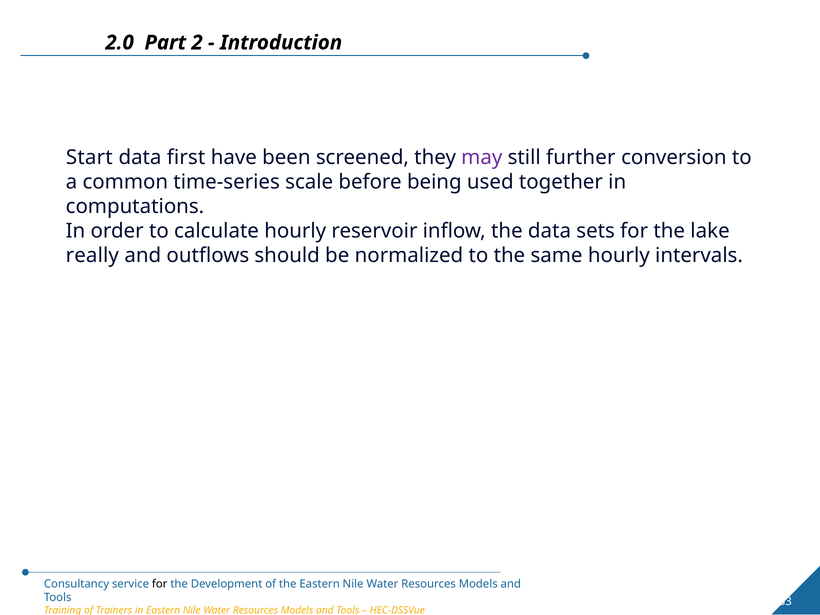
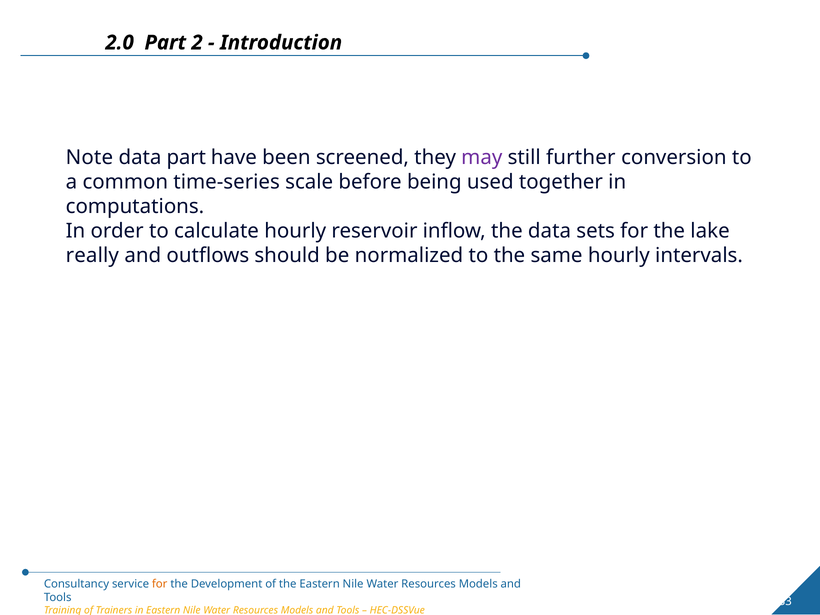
Start: Start -> Note
data first: first -> part
for at (160, 584) colour: black -> orange
